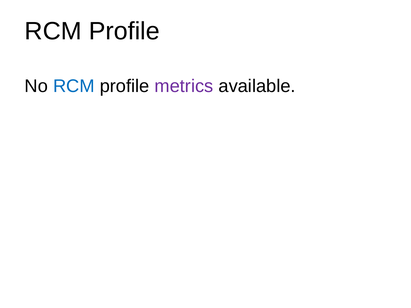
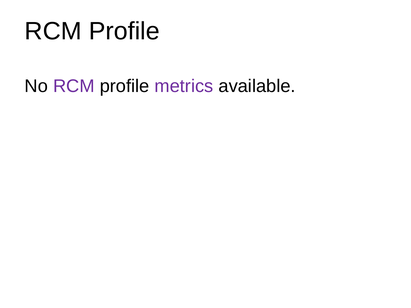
RCM at (74, 86) colour: blue -> purple
